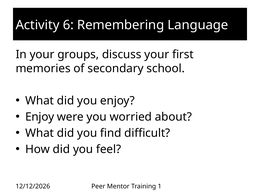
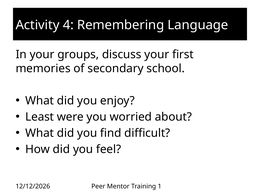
6: 6 -> 4
Enjoy at (40, 117): Enjoy -> Least
